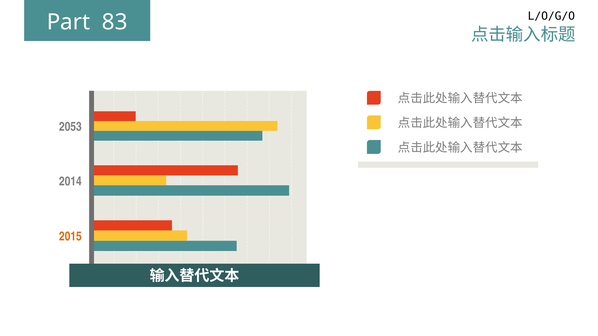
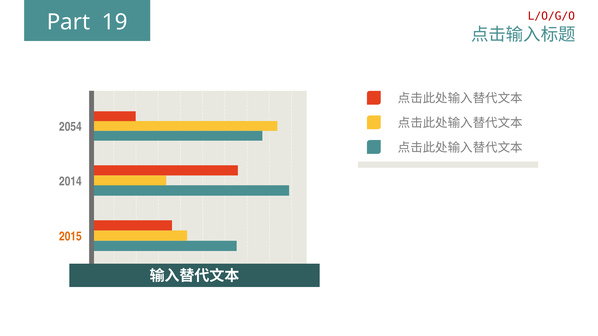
L/O/G/O colour: black -> red
83: 83 -> 19
2053: 2053 -> 2054
